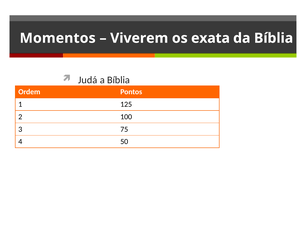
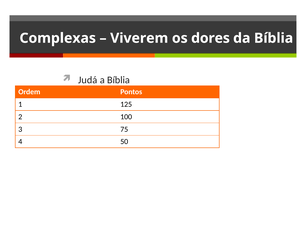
Momentos: Momentos -> Complexas
exata: exata -> dores
